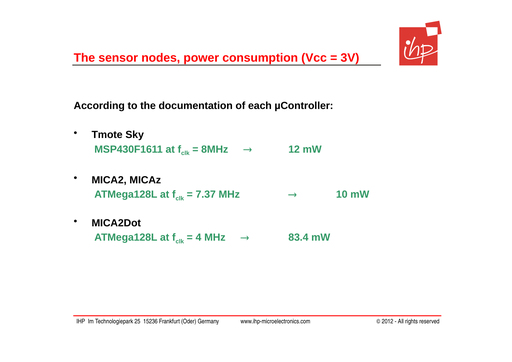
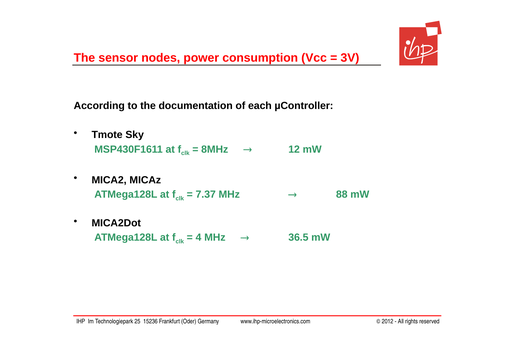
10: 10 -> 88
83.4: 83.4 -> 36.5
